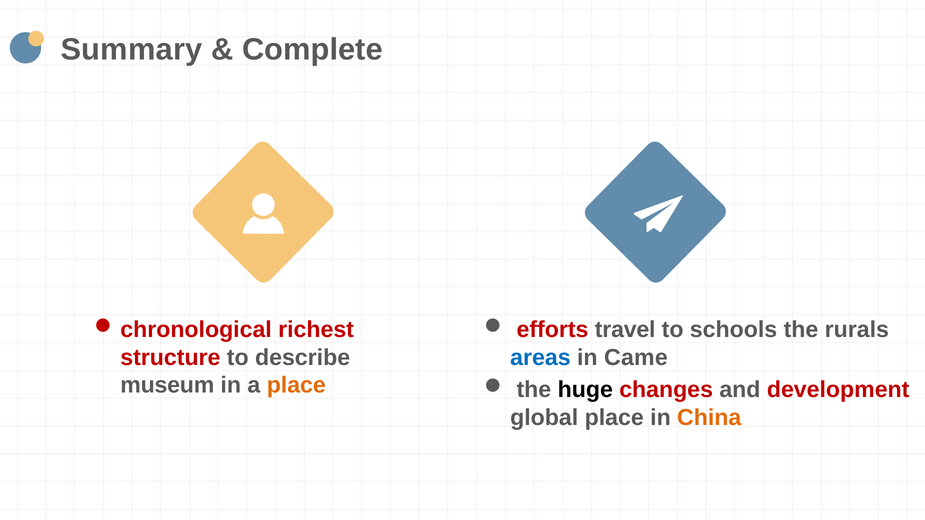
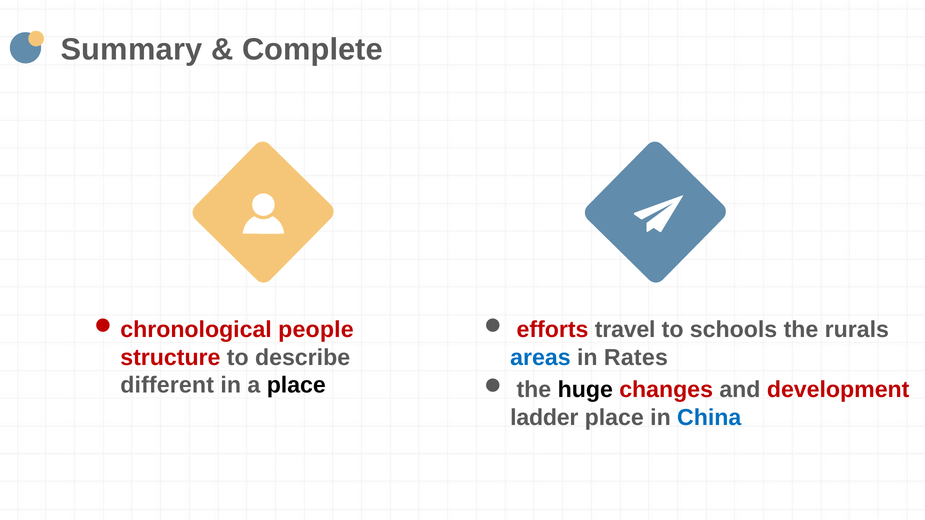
richest: richest -> people
Came: Came -> Rates
museum: museum -> different
place at (296, 385) colour: orange -> black
global: global -> ladder
China colour: orange -> blue
